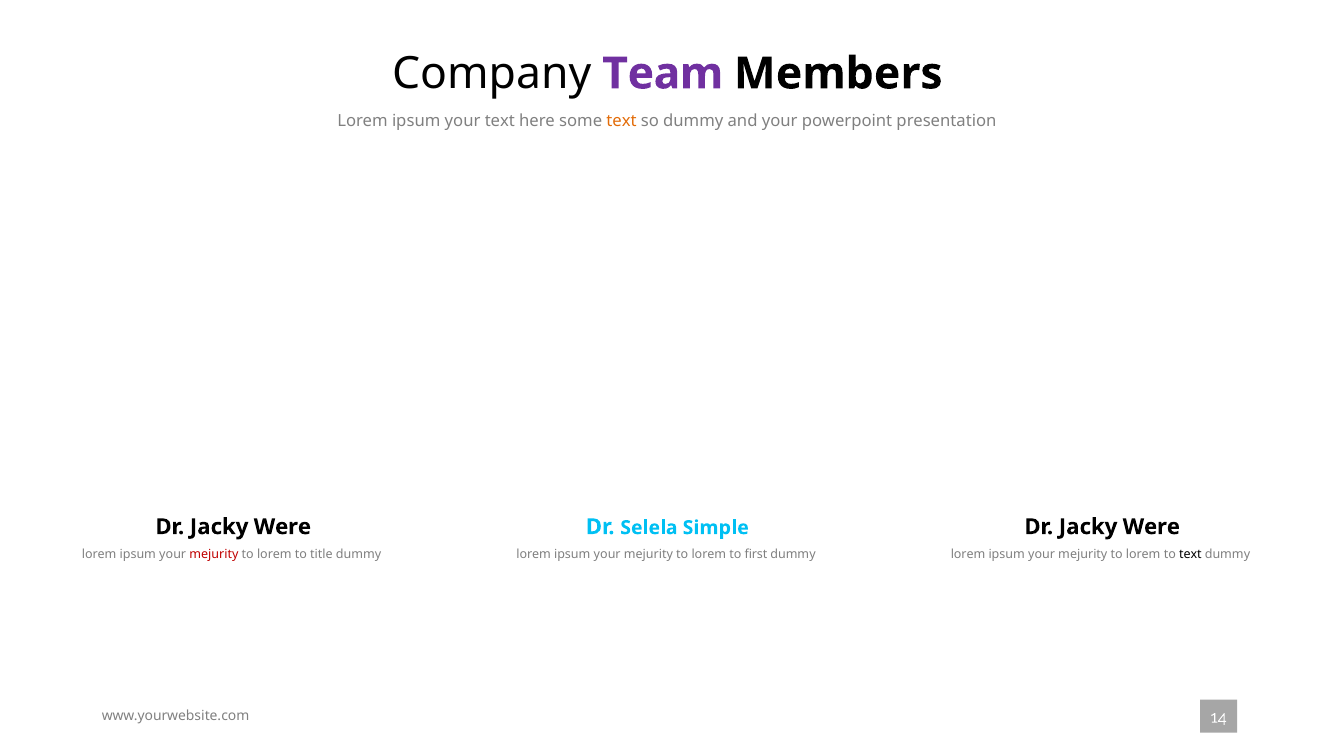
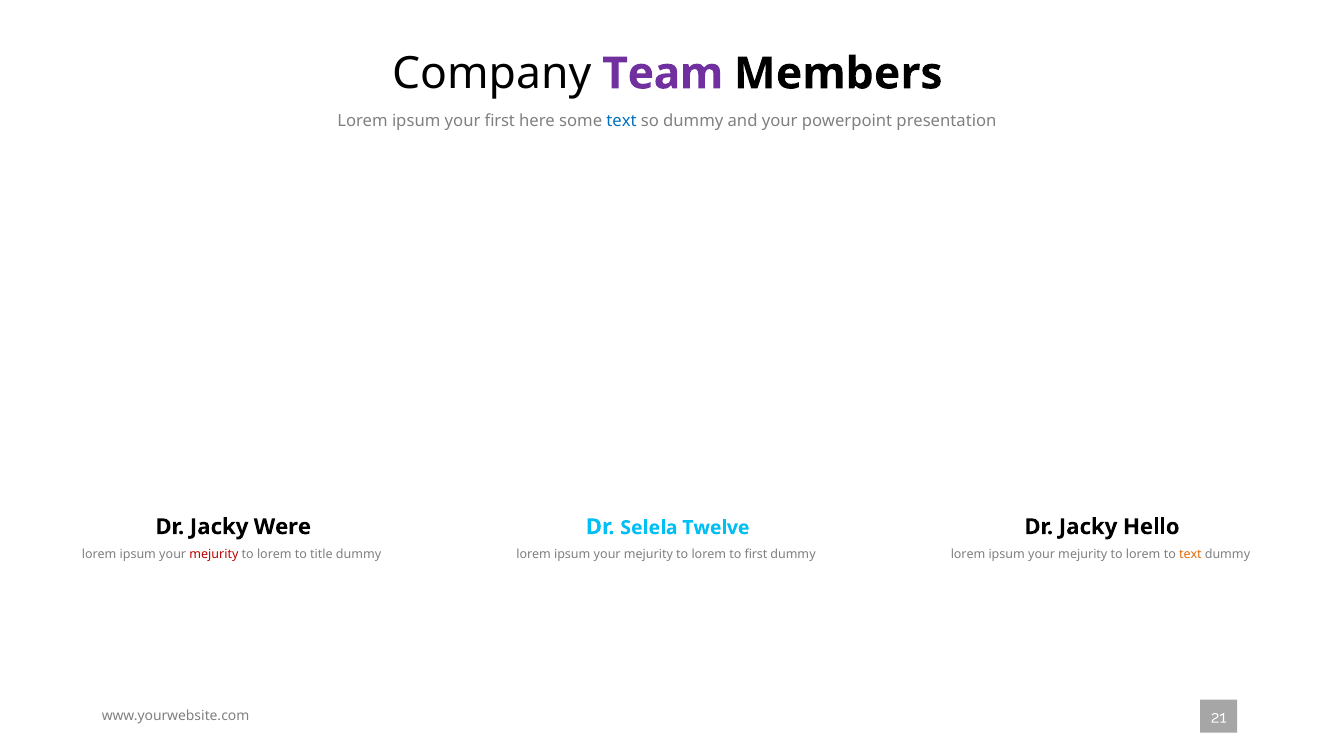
your text: text -> first
text at (621, 121) colour: orange -> blue
Simple: Simple -> Twelve
Were at (1151, 527): Were -> Hello
text at (1190, 555) colour: black -> orange
14: 14 -> 21
